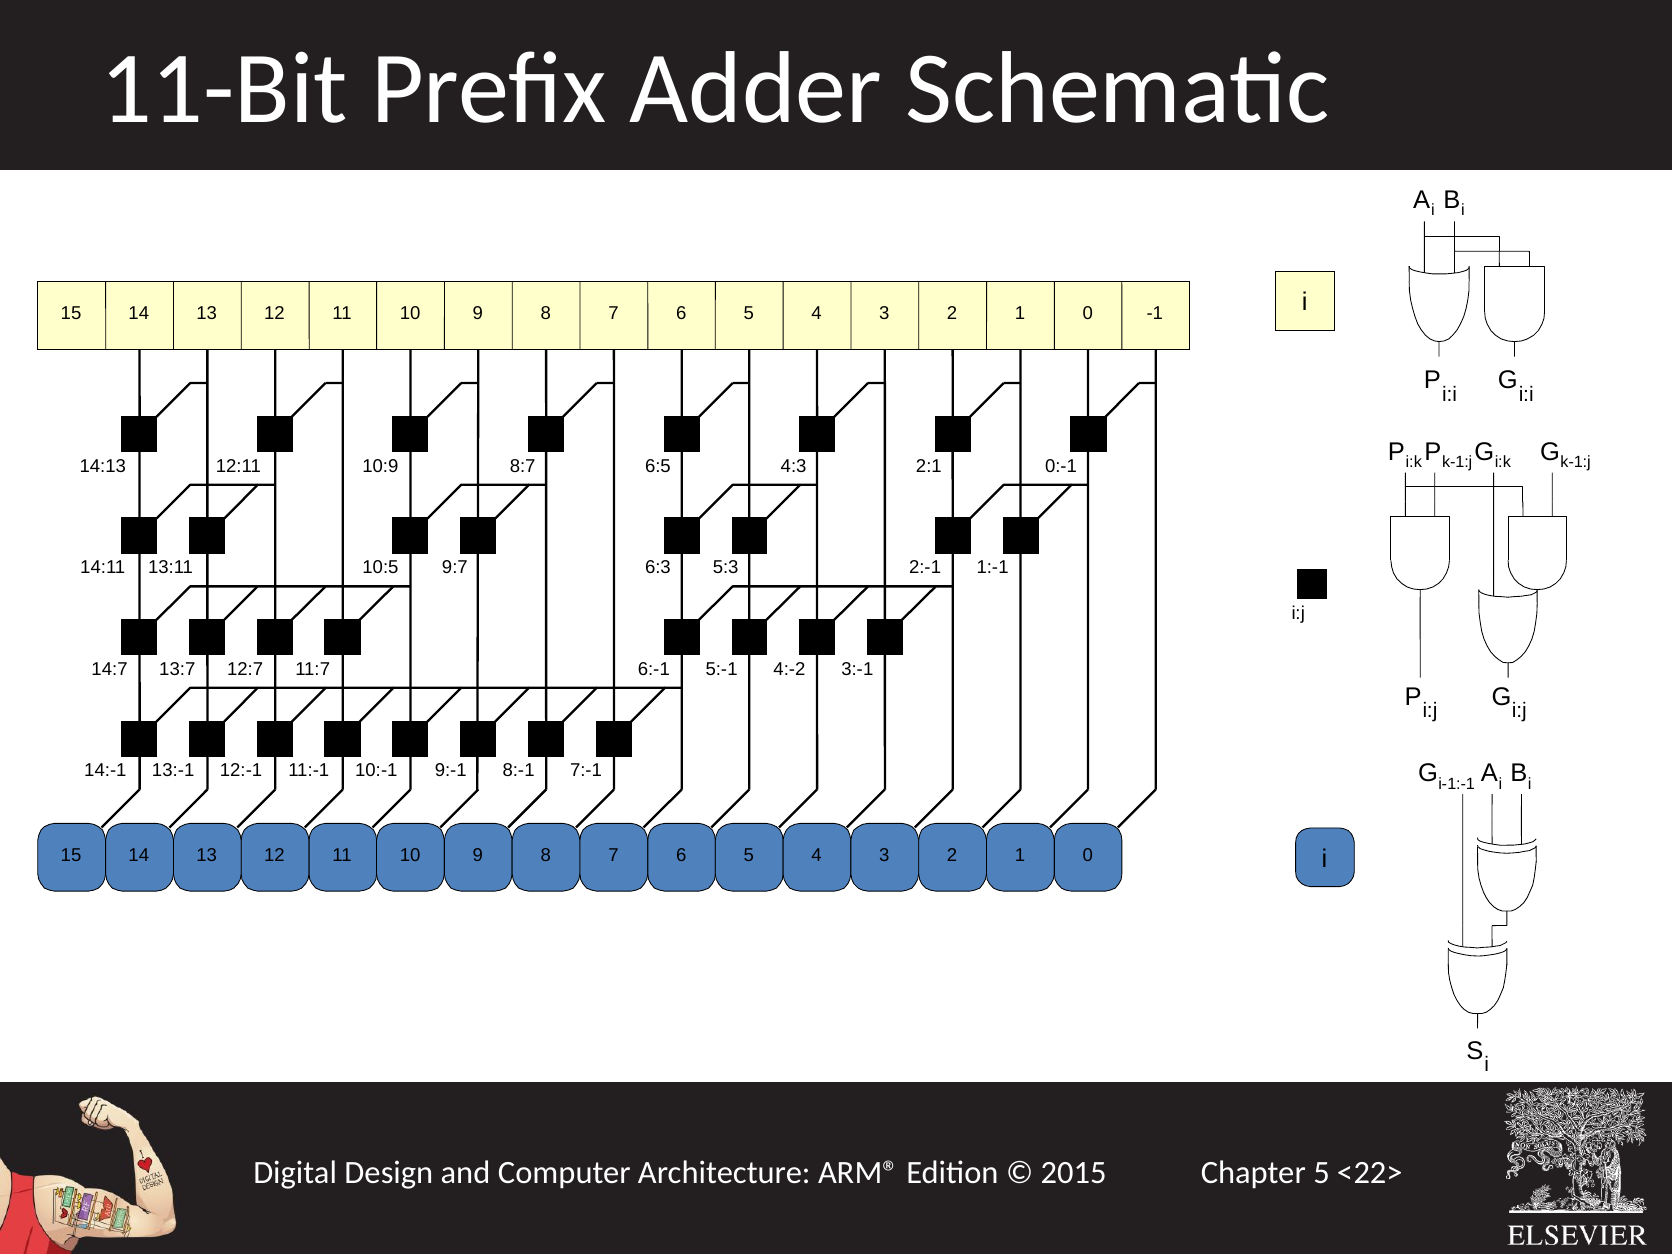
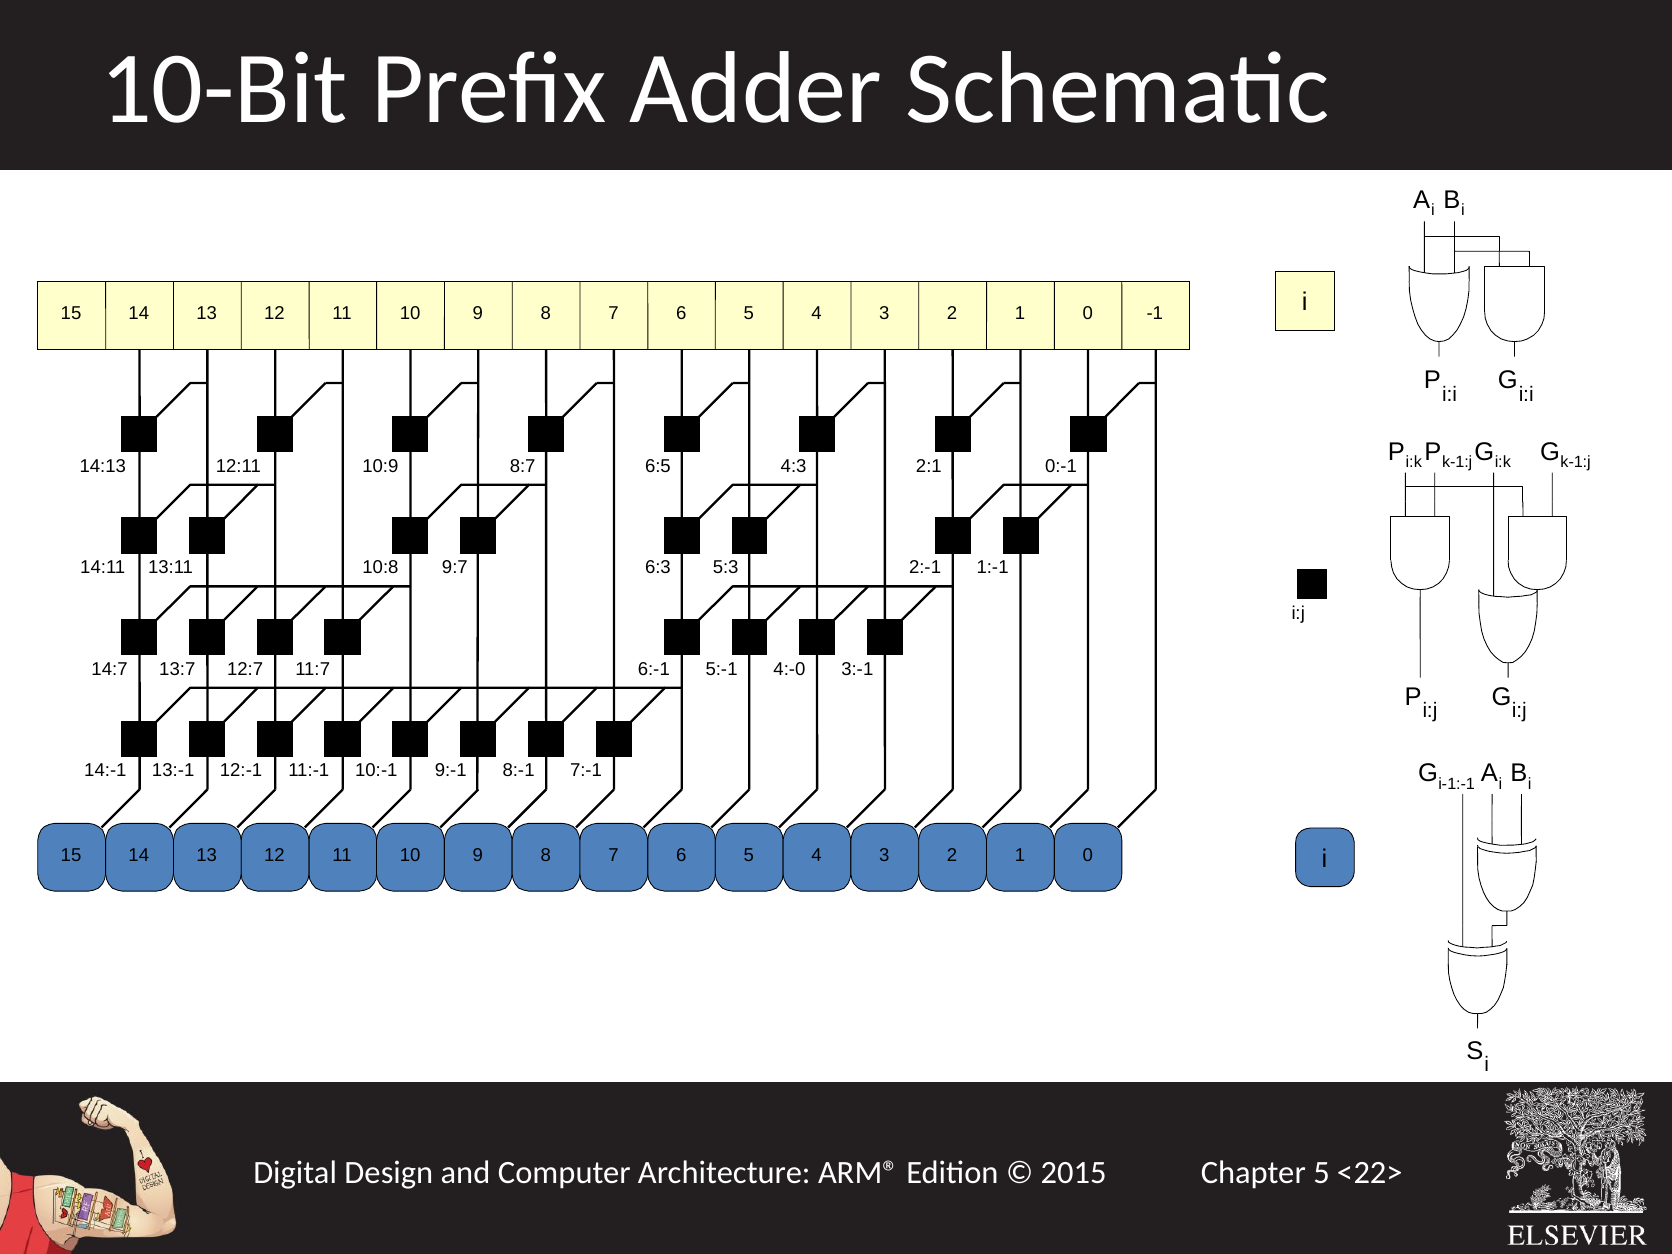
11-Bit: 11-Bit -> 10-Bit
10:5: 10:5 -> 10:8
4:-2: 4:-2 -> 4:-0
